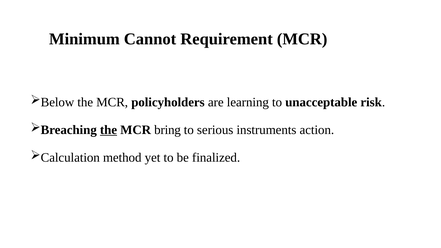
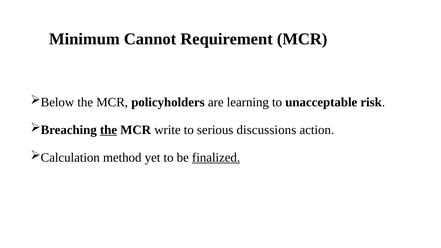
bring: bring -> write
instruments: instruments -> discussions
finalized underline: none -> present
